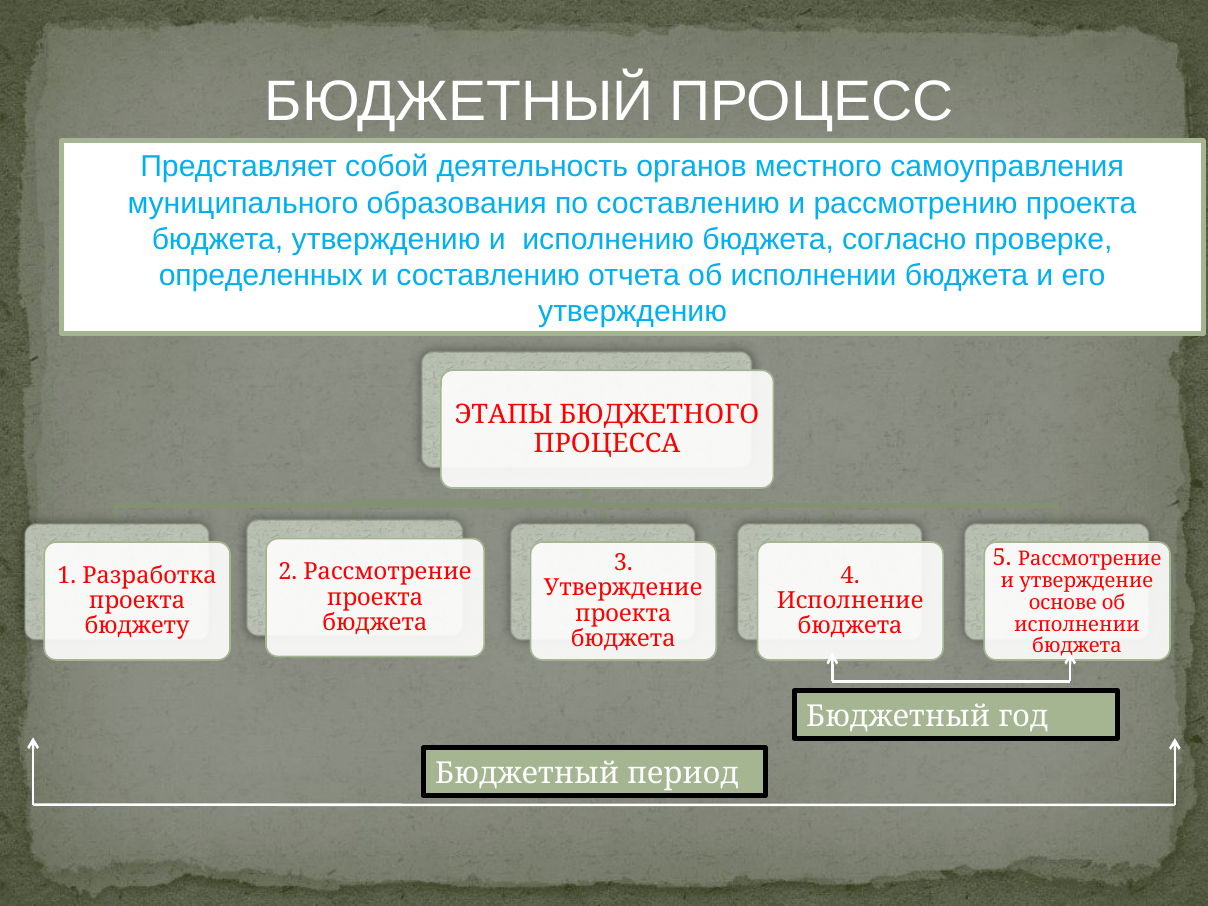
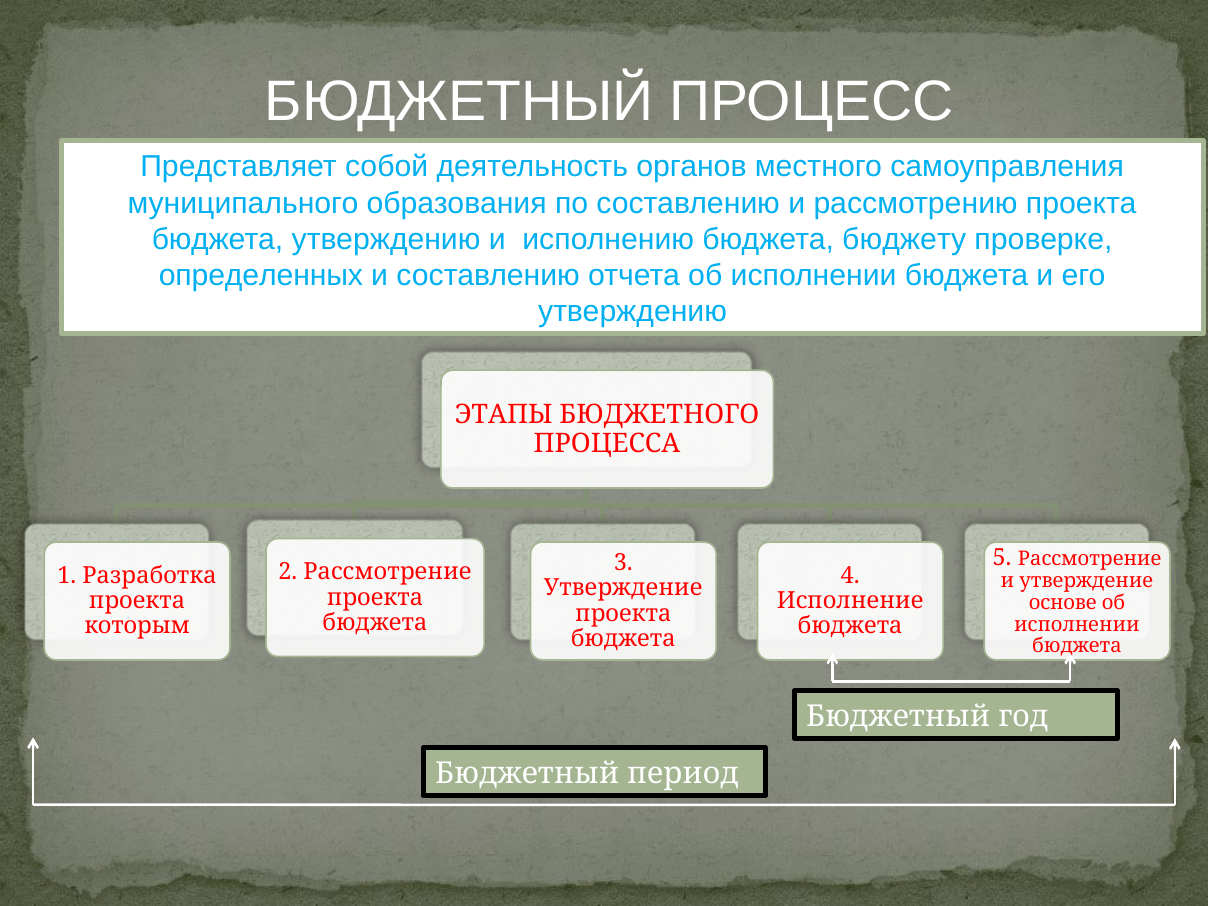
согласно: согласно -> бюджету
бюджету: бюджету -> которым
